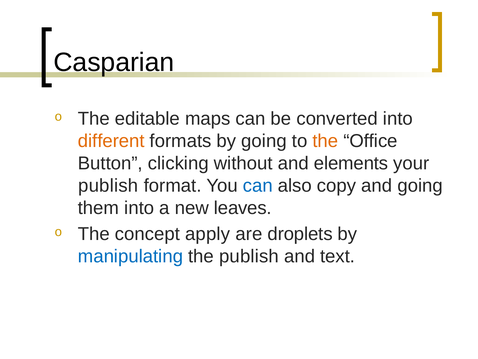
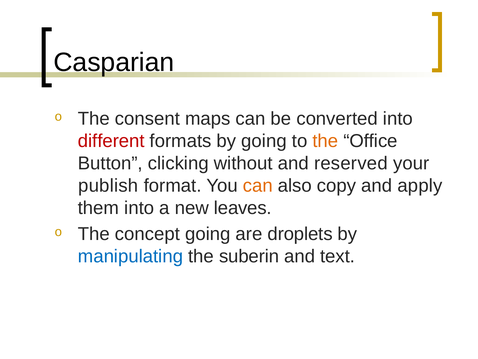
editable: editable -> consent
different colour: orange -> red
elements: elements -> reserved
can at (258, 185) colour: blue -> orange
and going: going -> apply
concept apply: apply -> going
the publish: publish -> suberin
